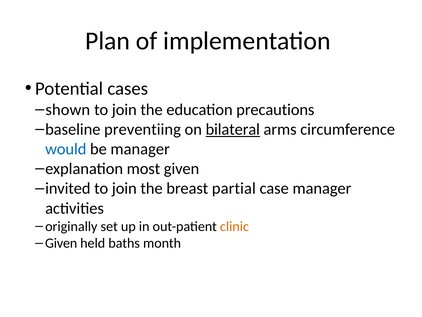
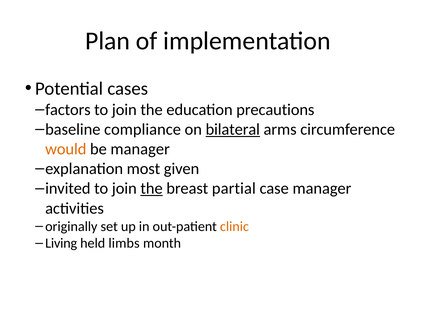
shown: shown -> factors
preventiing: preventiing -> compliance
would colour: blue -> orange
the at (152, 188) underline: none -> present
Given at (61, 243): Given -> Living
baths: baths -> limbs
